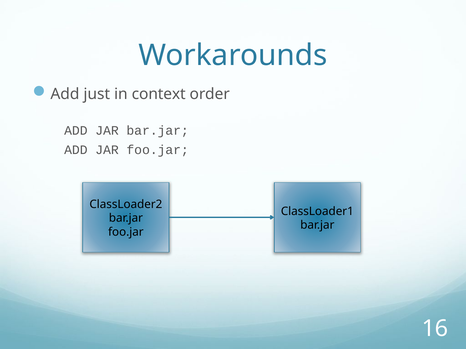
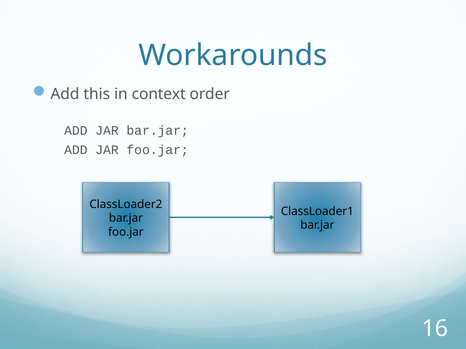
just: just -> this
